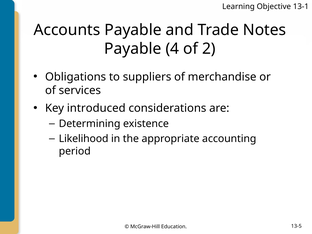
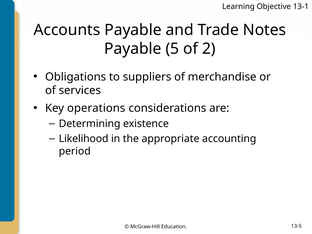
4: 4 -> 5
introduced: introduced -> operations
